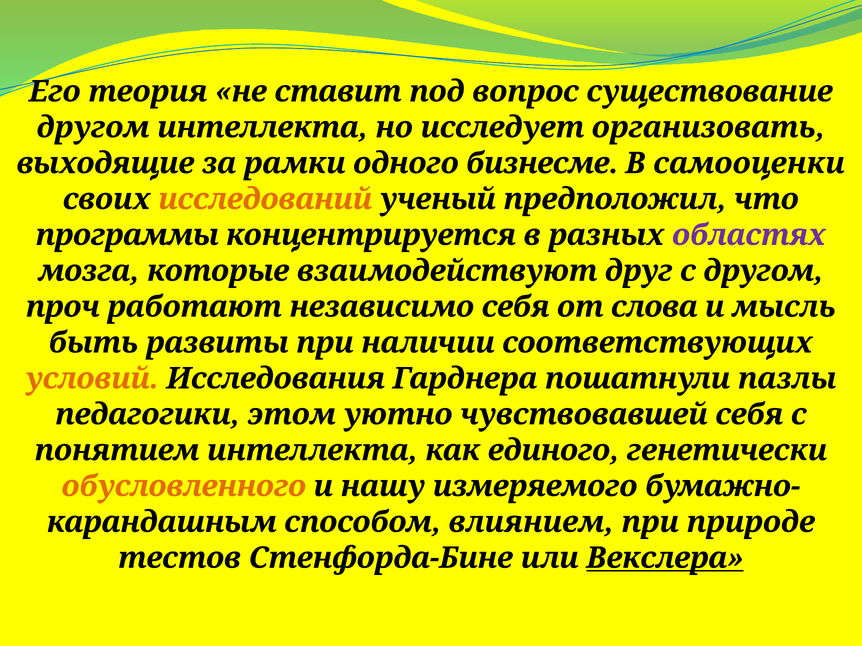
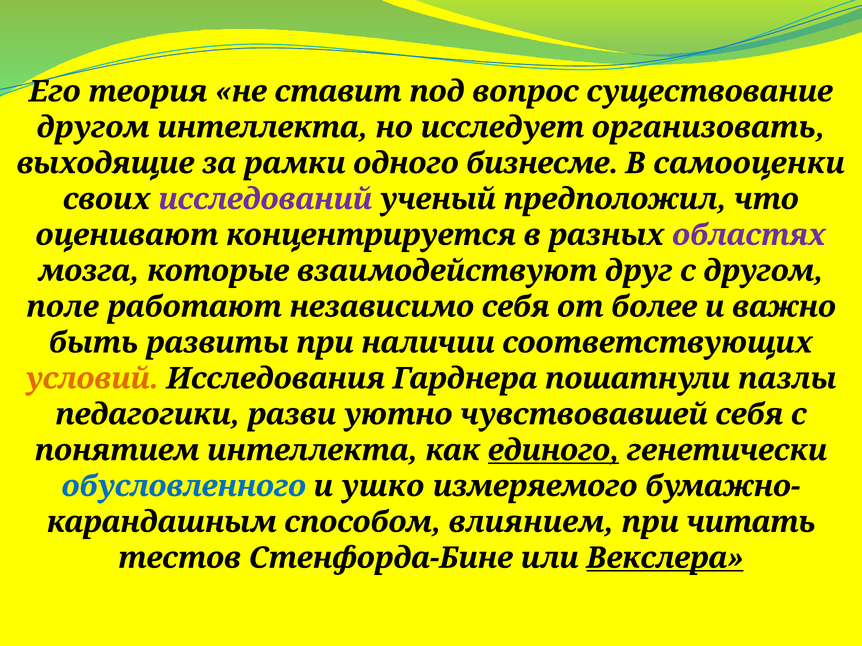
исследований colour: orange -> purple
программы: программы -> оценивают
проч: проч -> поле
слова: слова -> более
мысль: мысль -> важно
этом: этом -> разви
единого underline: none -> present
обусловленного colour: orange -> blue
нашу: нашу -> ушко
природе: природе -> читать
